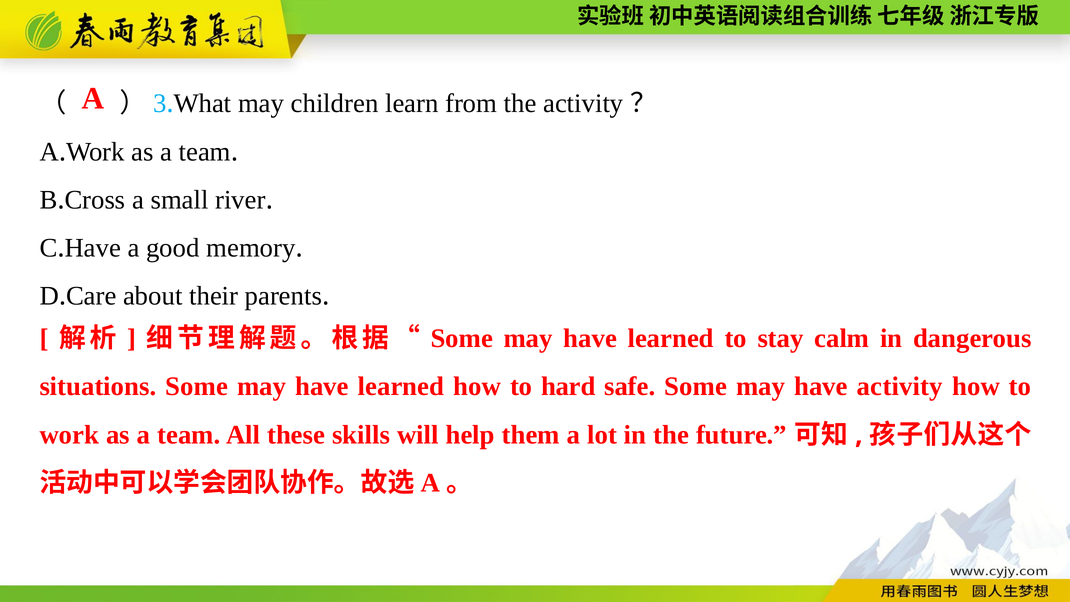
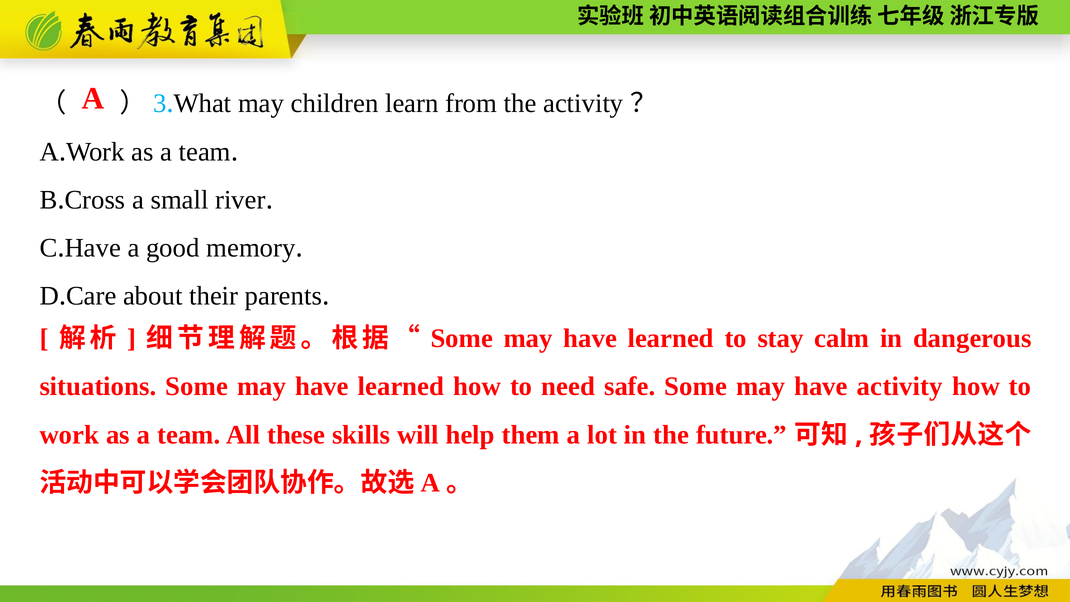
hard: hard -> need
